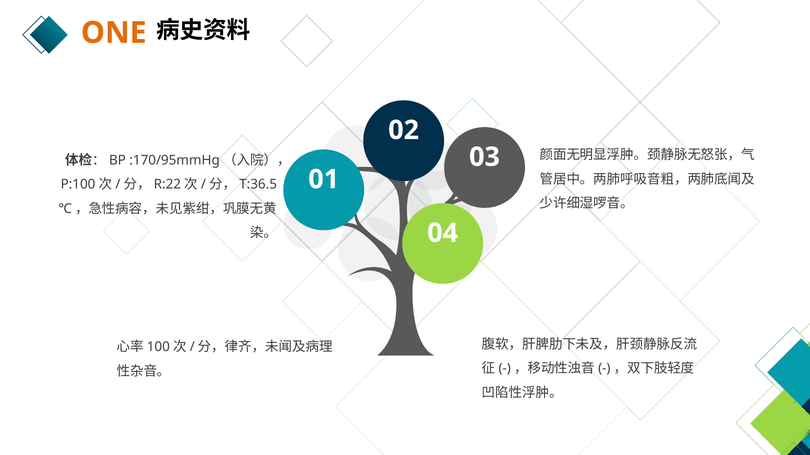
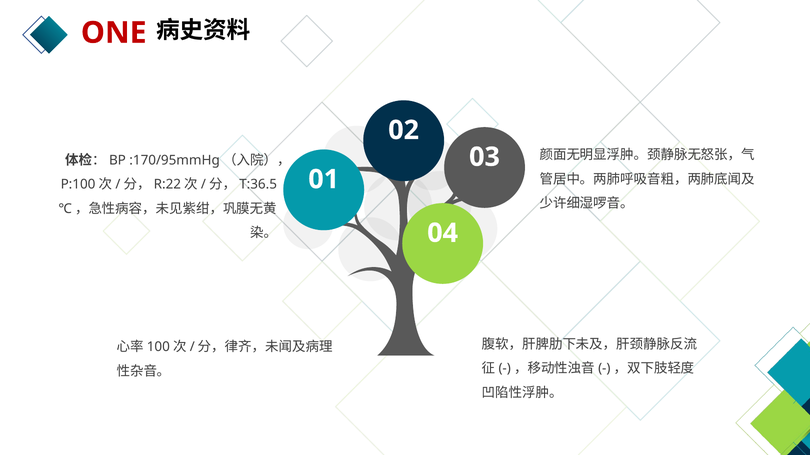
ONE colour: orange -> red
